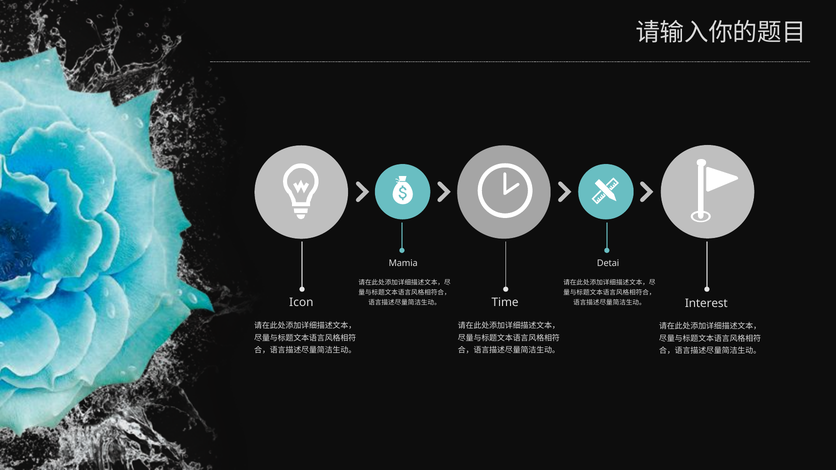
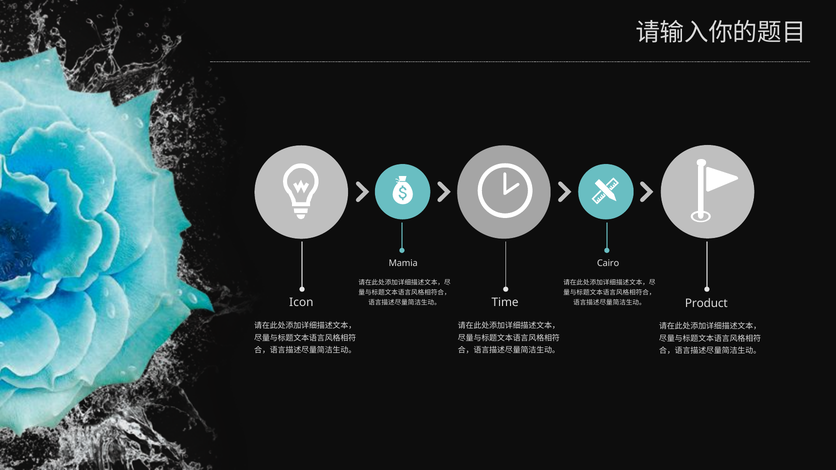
Detai: Detai -> Cairo
Interest: Interest -> Product
